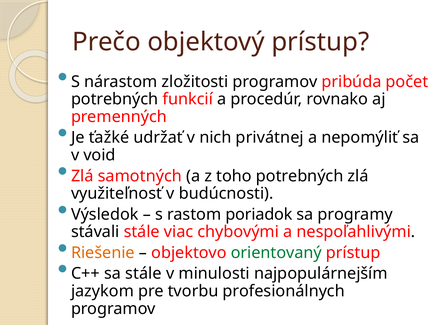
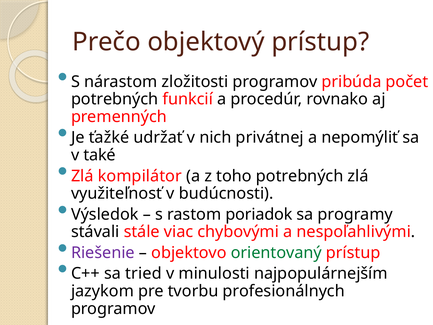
void: void -> také
samotných: samotných -> kompilátor
Riešenie colour: orange -> purple
sa stále: stále -> tried
